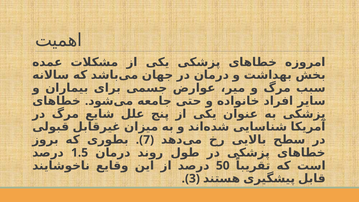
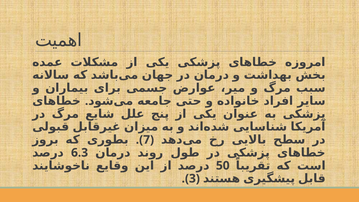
1.5: 1.5 -> 6.3
